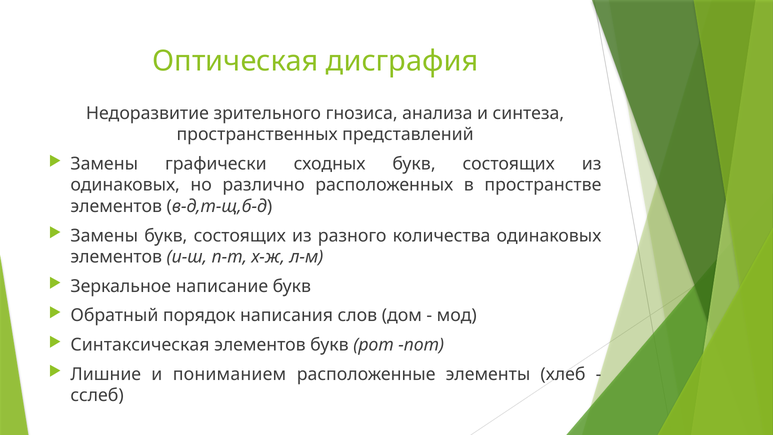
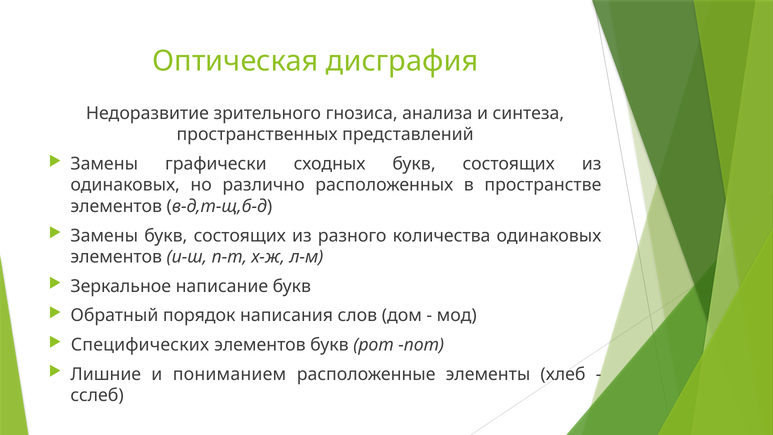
Синтаксическая: Синтаксическая -> Специфических
